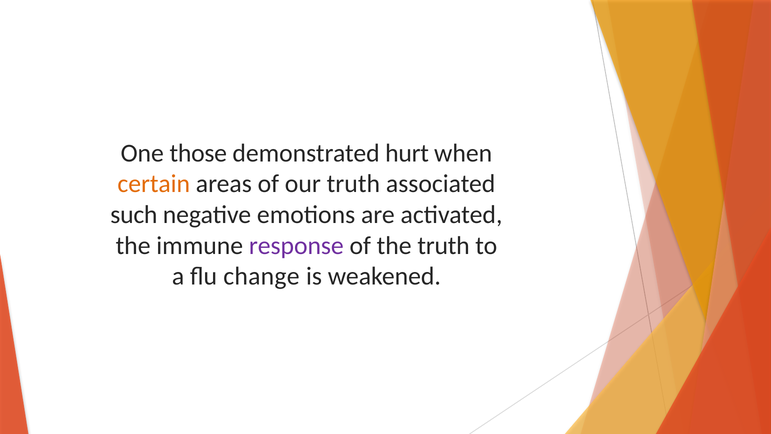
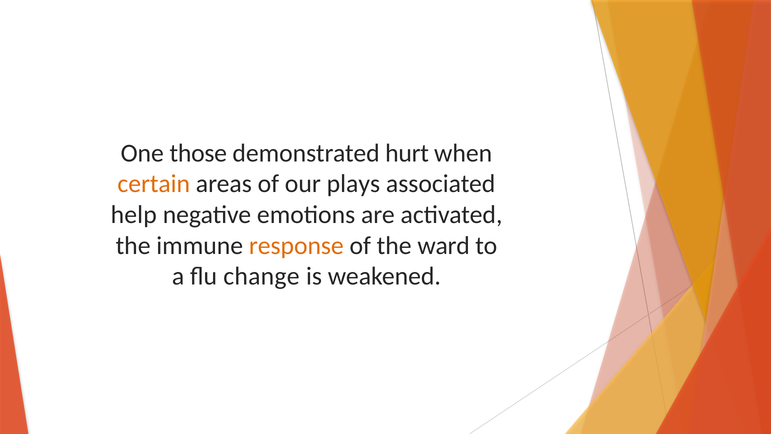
our truth: truth -> plays
such: such -> help
response colour: purple -> orange
the truth: truth -> ward
